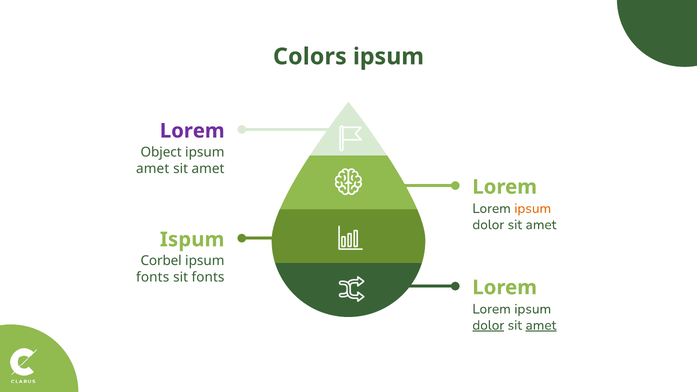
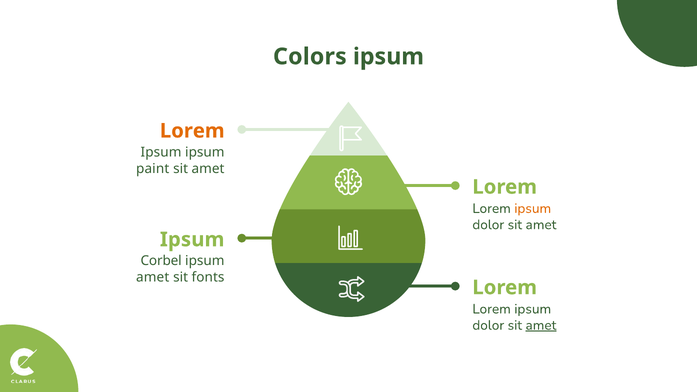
Lorem at (192, 131) colour: purple -> orange
Object at (161, 152): Object -> Ipsum
amet at (153, 169): amet -> paint
Ispum at (192, 240): Ispum -> Ipsum
fonts at (153, 277): fonts -> amet
dolor at (488, 325) underline: present -> none
